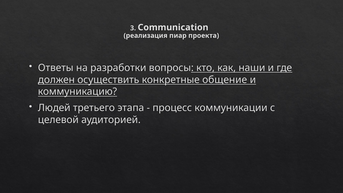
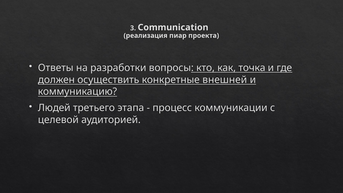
наши: наши -> точка
общение: общение -> внешней
